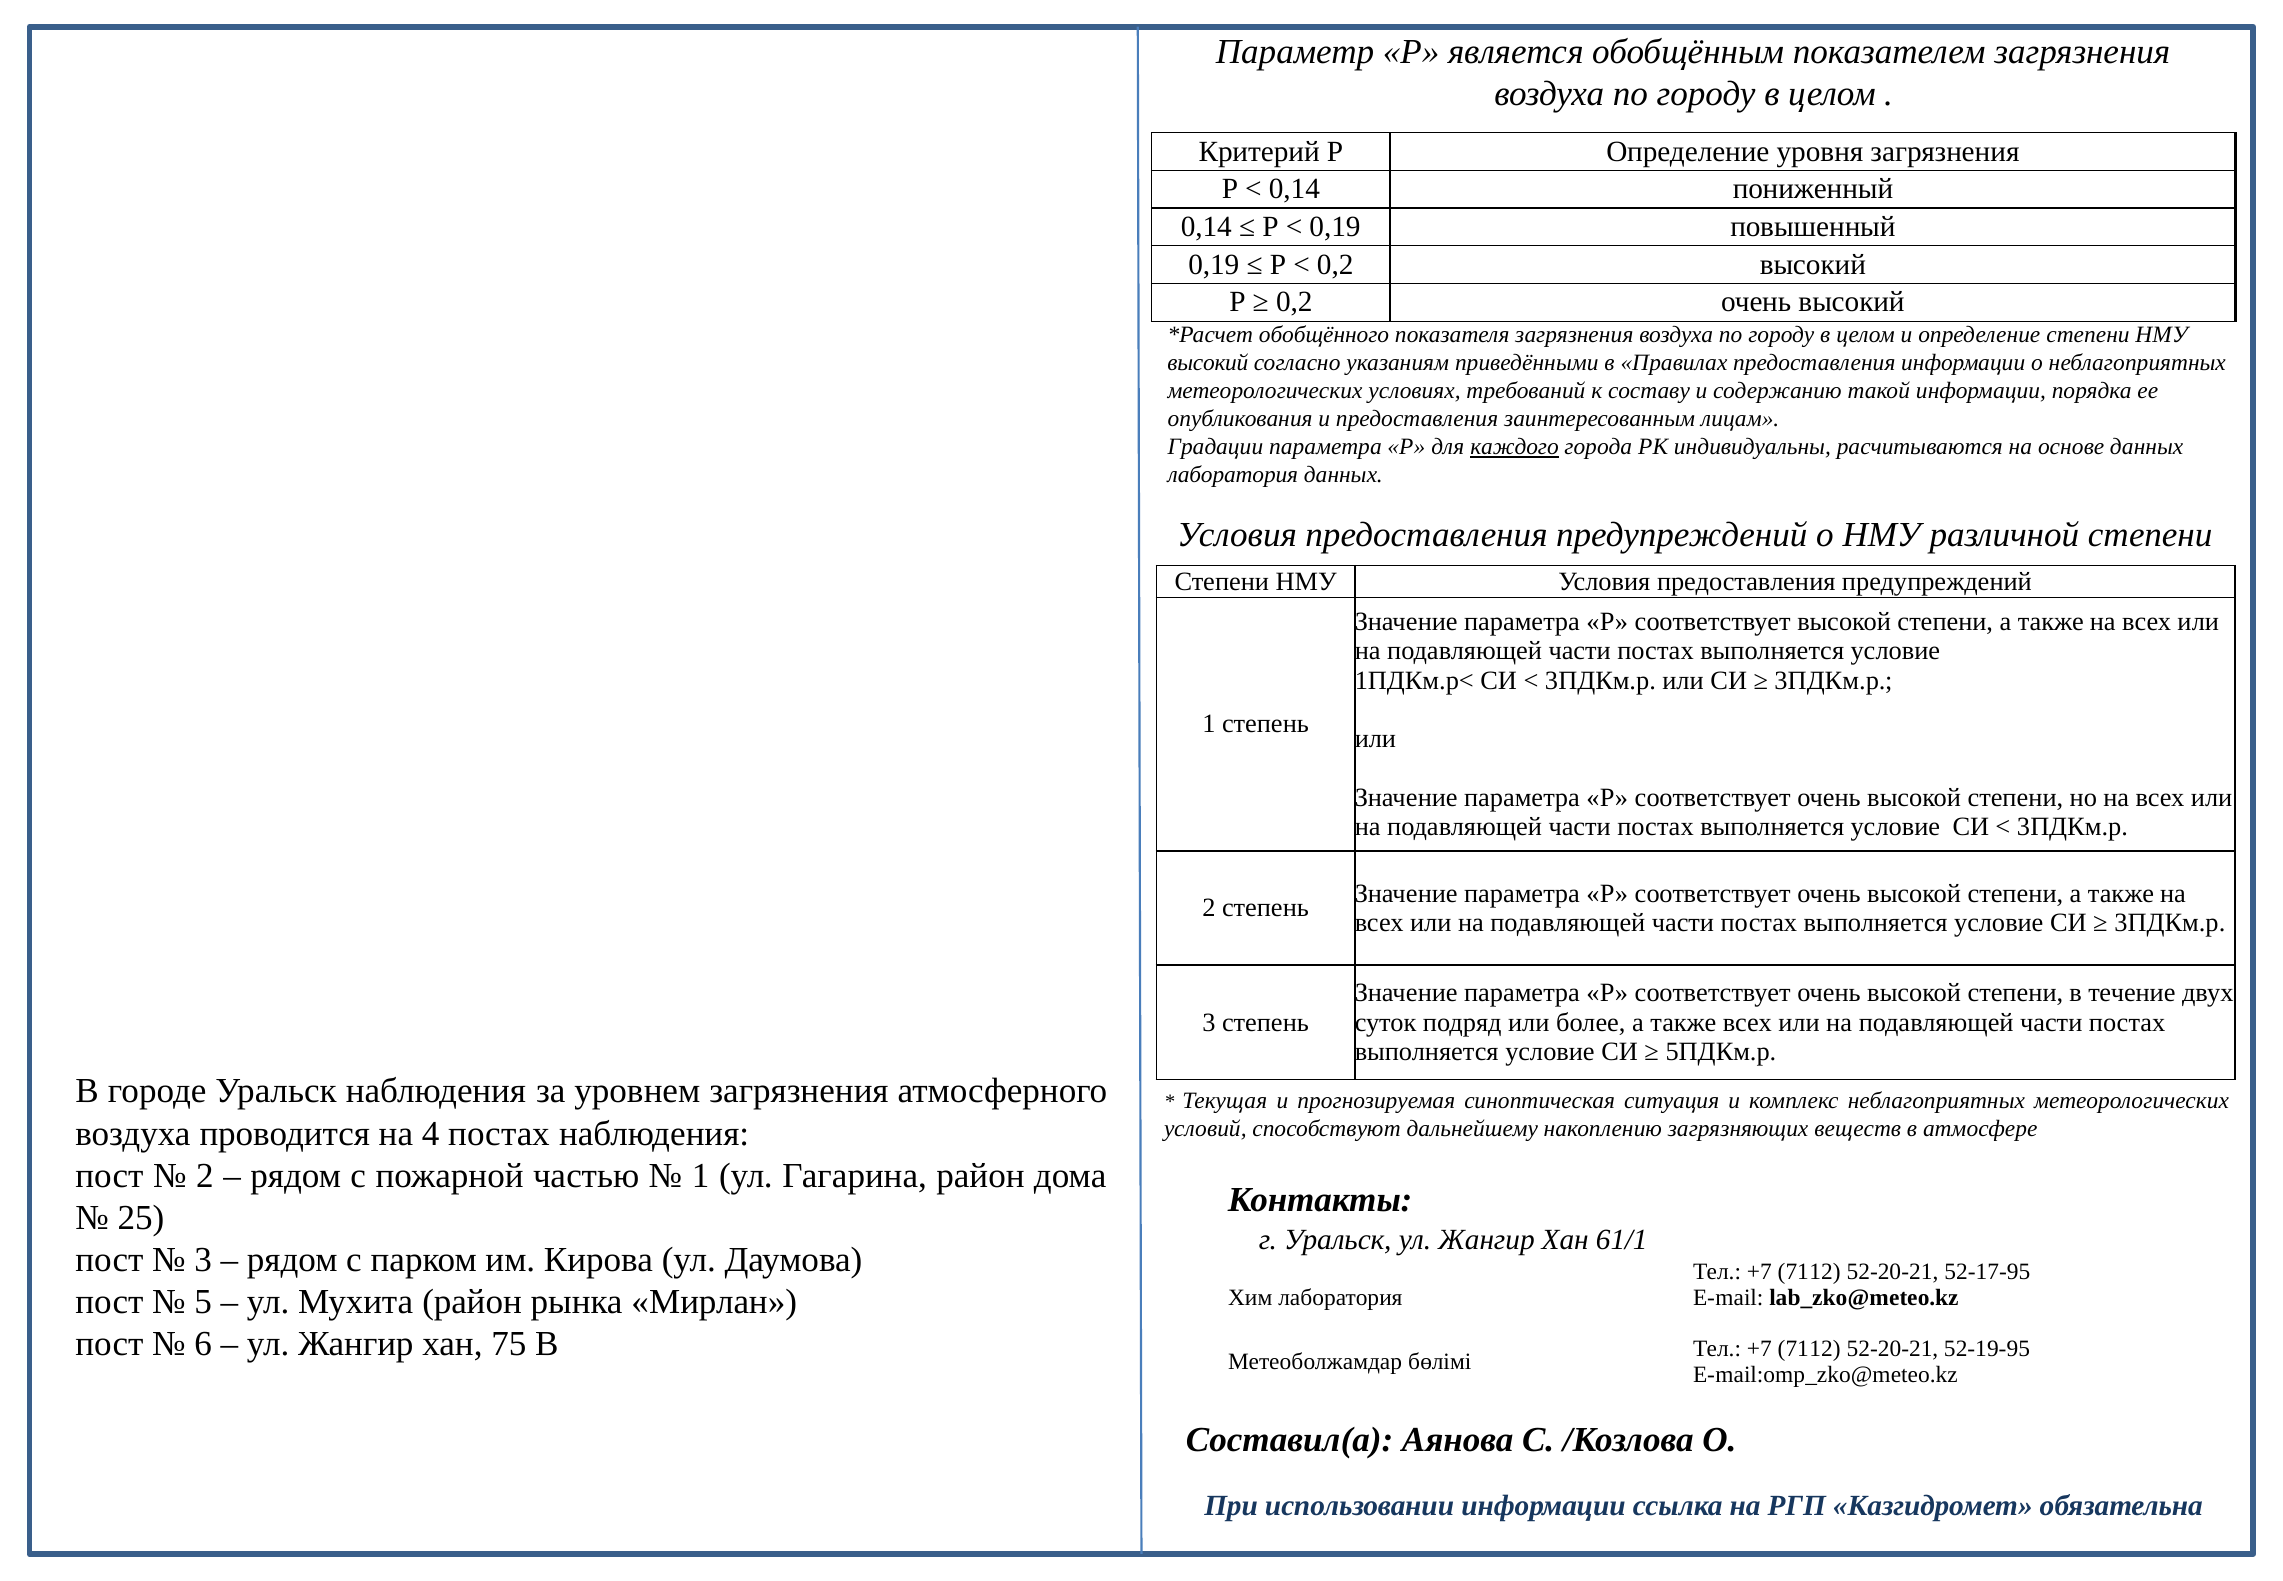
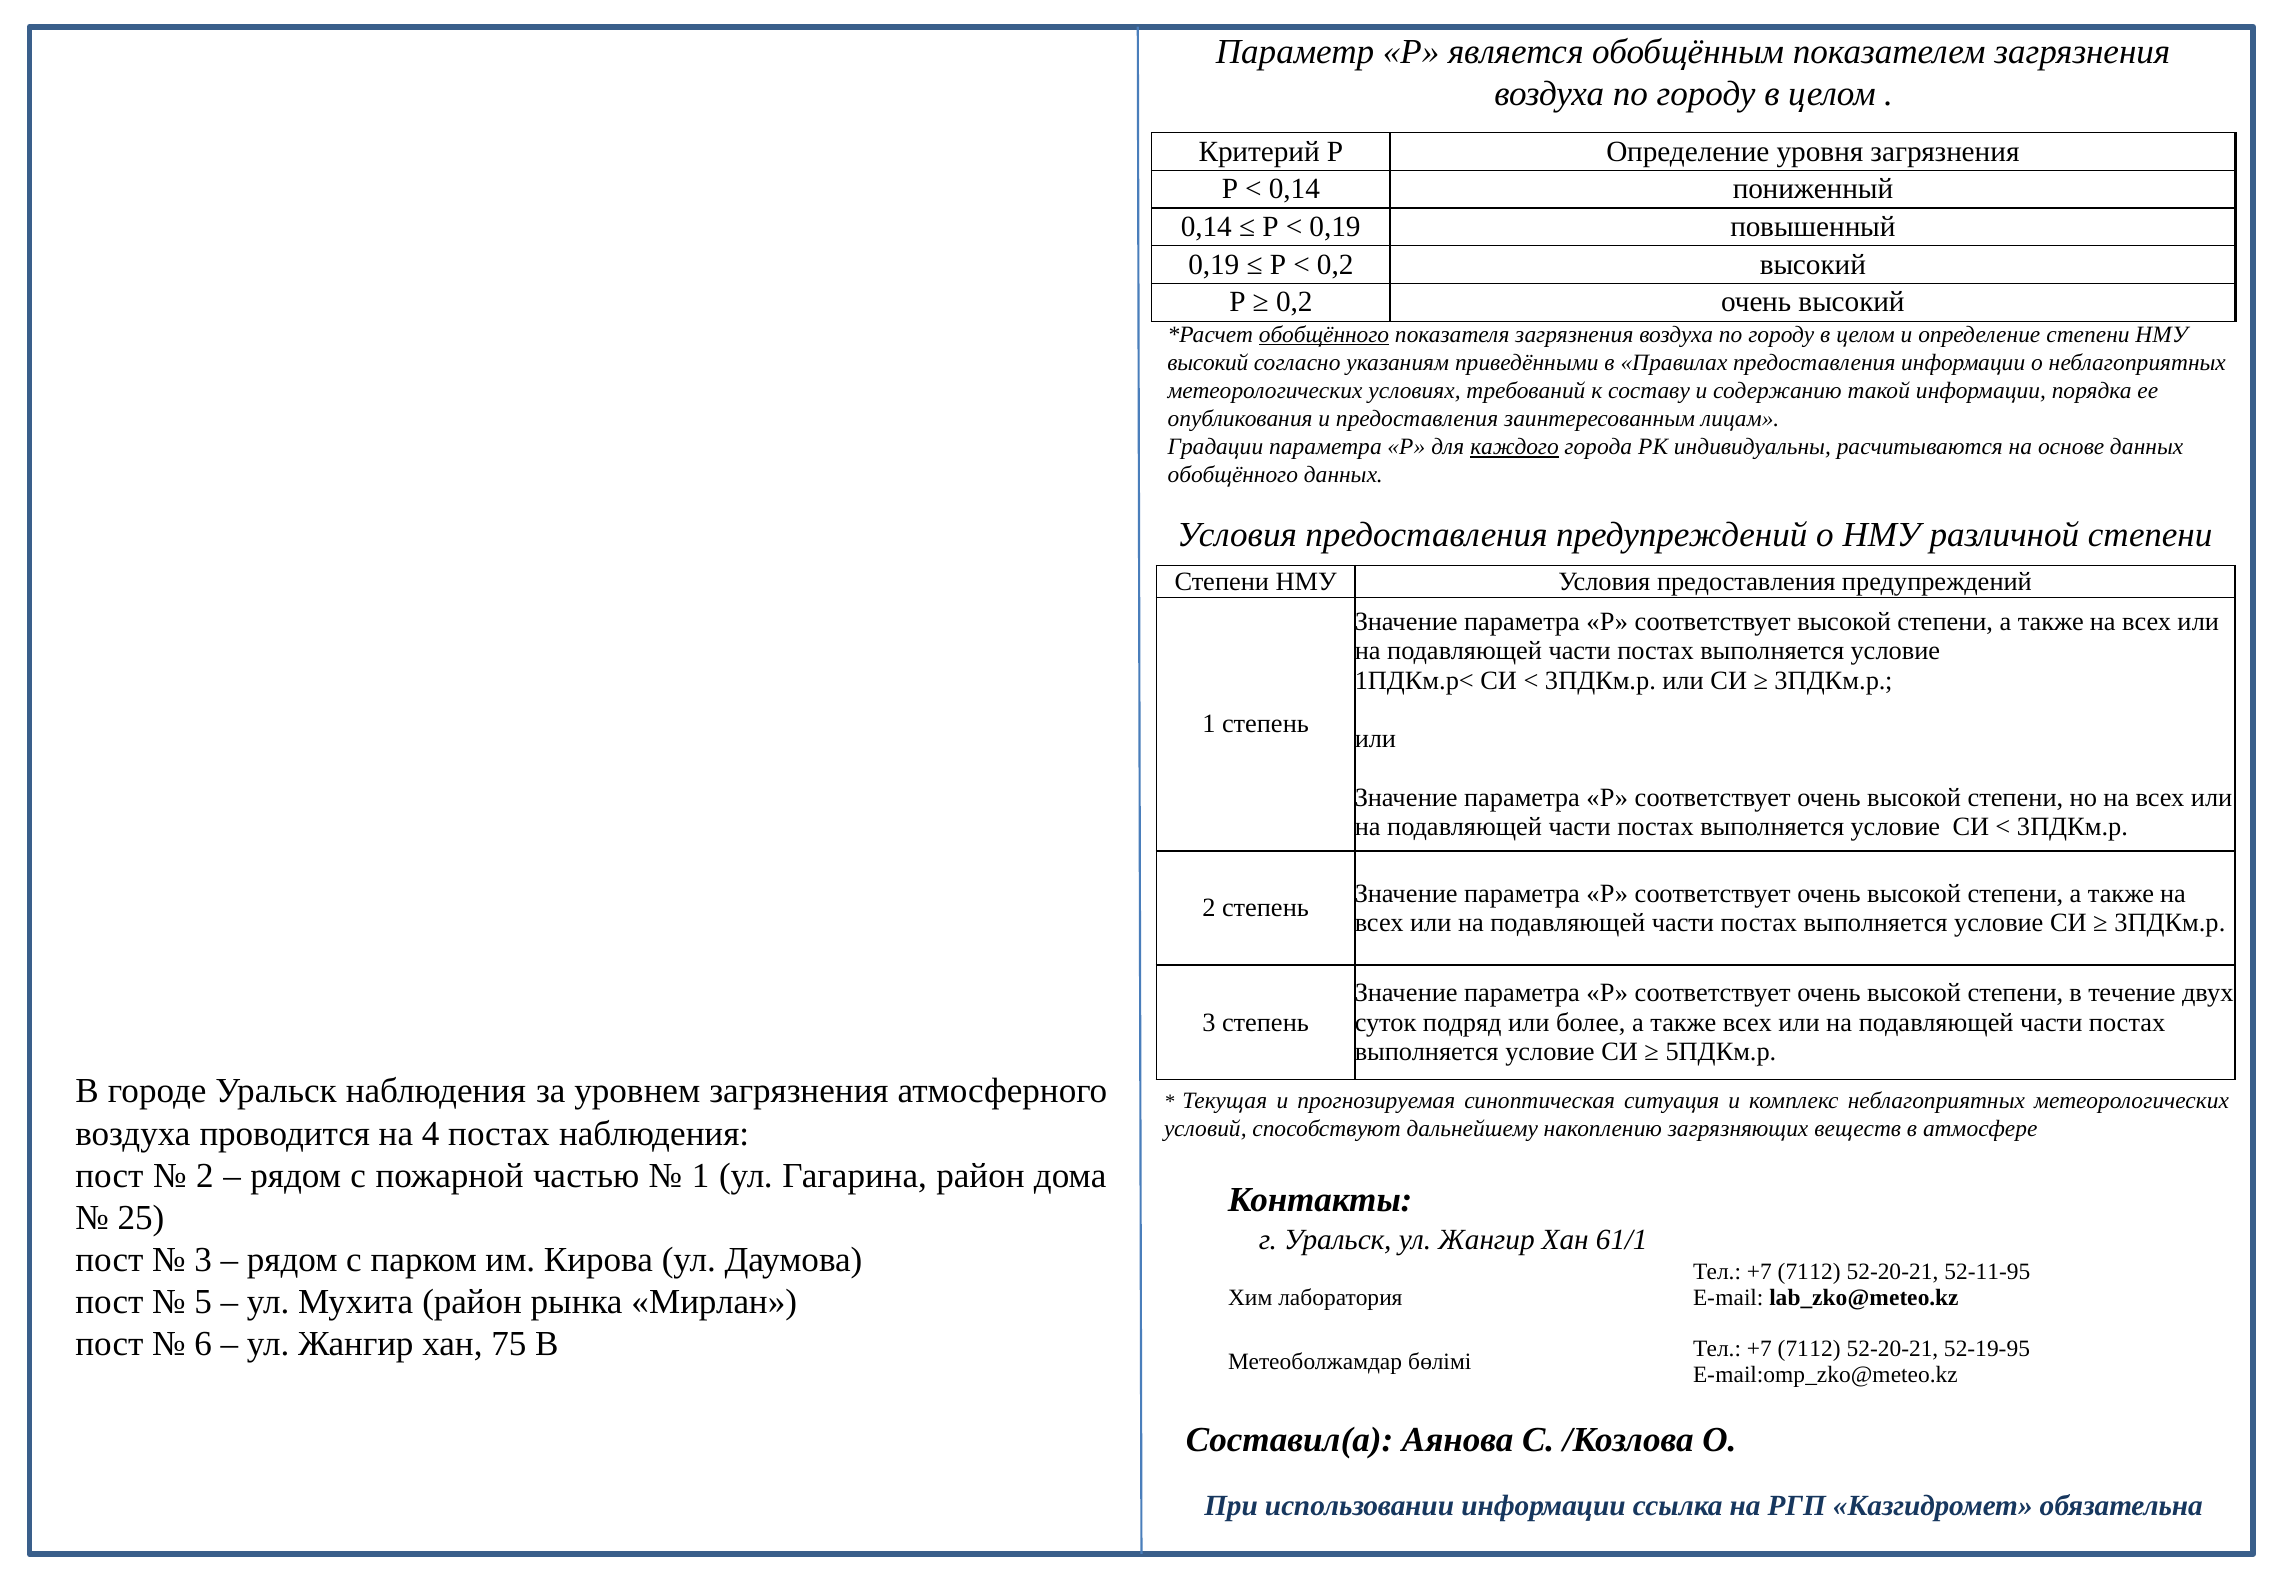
обобщённого at (1324, 335) underline: none -> present
лаборатория at (1233, 475): лаборатория -> обобщённого
52-17-95: 52-17-95 -> 52-11-95
